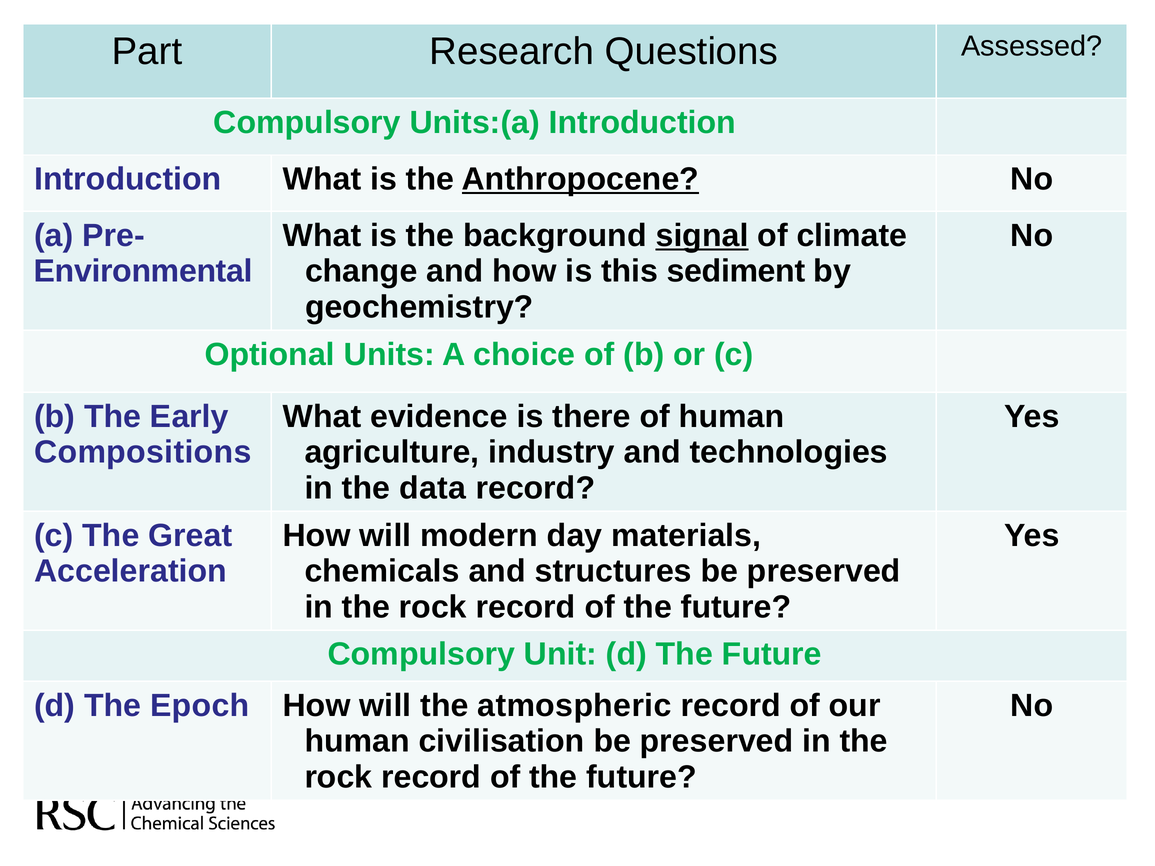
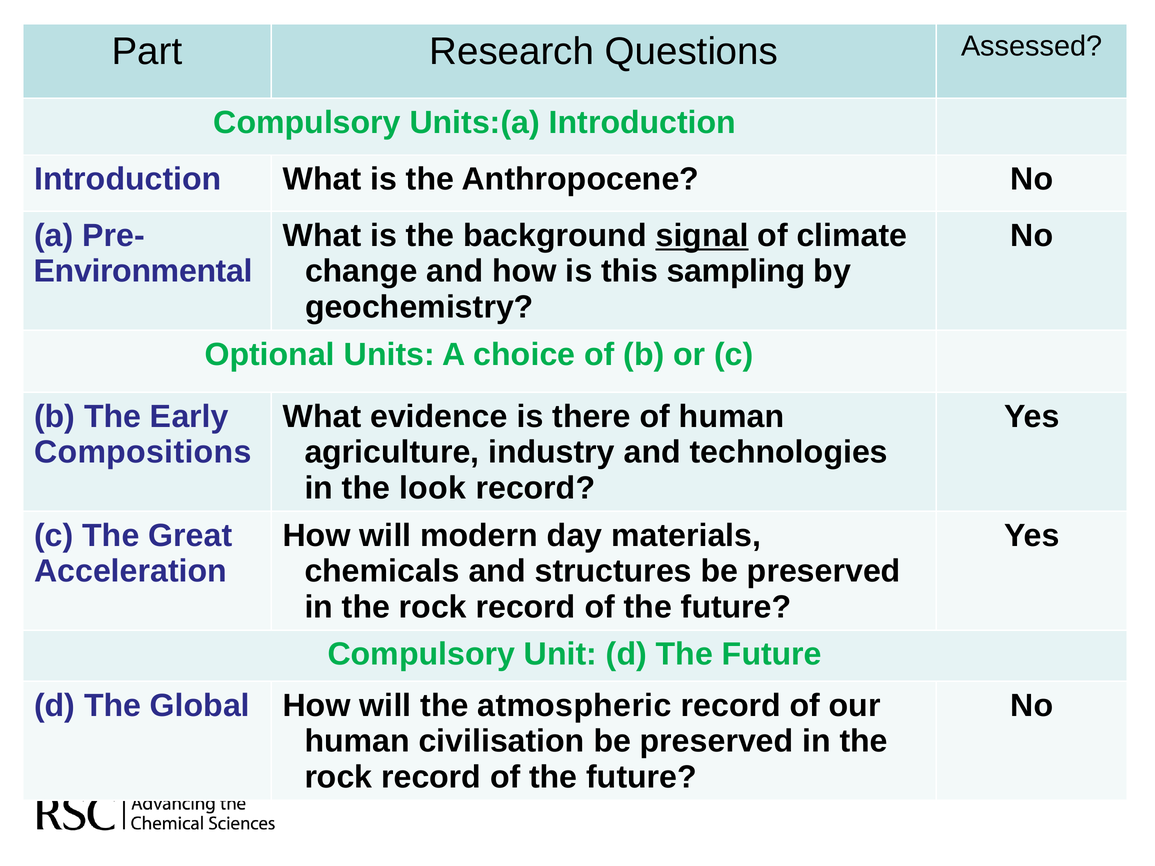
Anthropocene underline: present -> none
sediment: sediment -> sampling
data: data -> look
Epoch: Epoch -> Global
